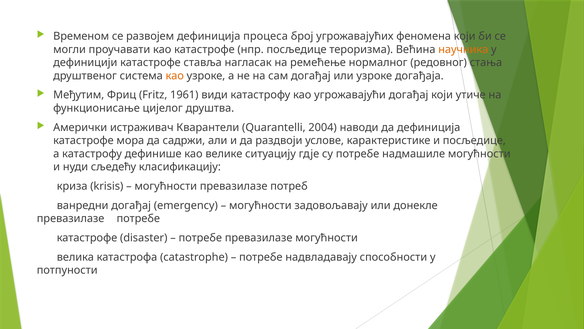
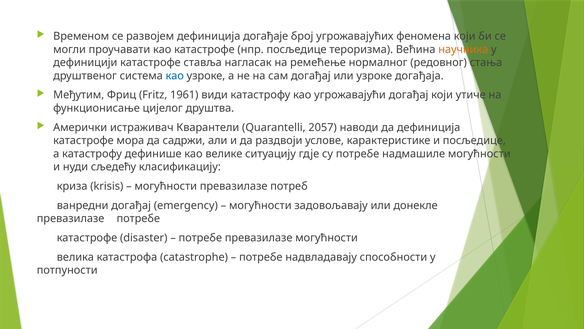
процеса: процеса -> догађаје
као at (175, 76) colour: orange -> blue
2004: 2004 -> 2057
